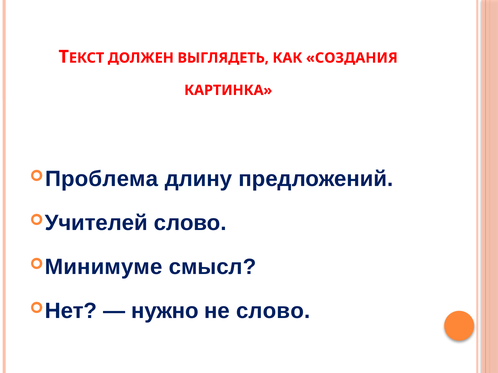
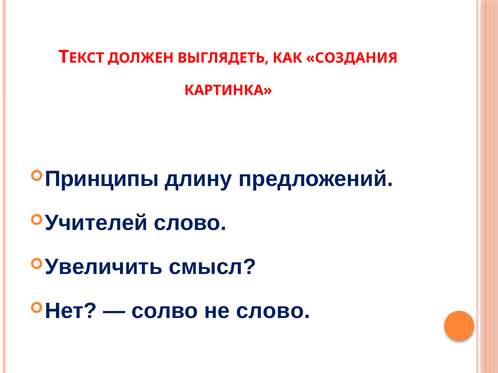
Проблема: Проблема -> Принципы
Минимуме: Минимуме -> Увеличить
нужно: нужно -> солво
